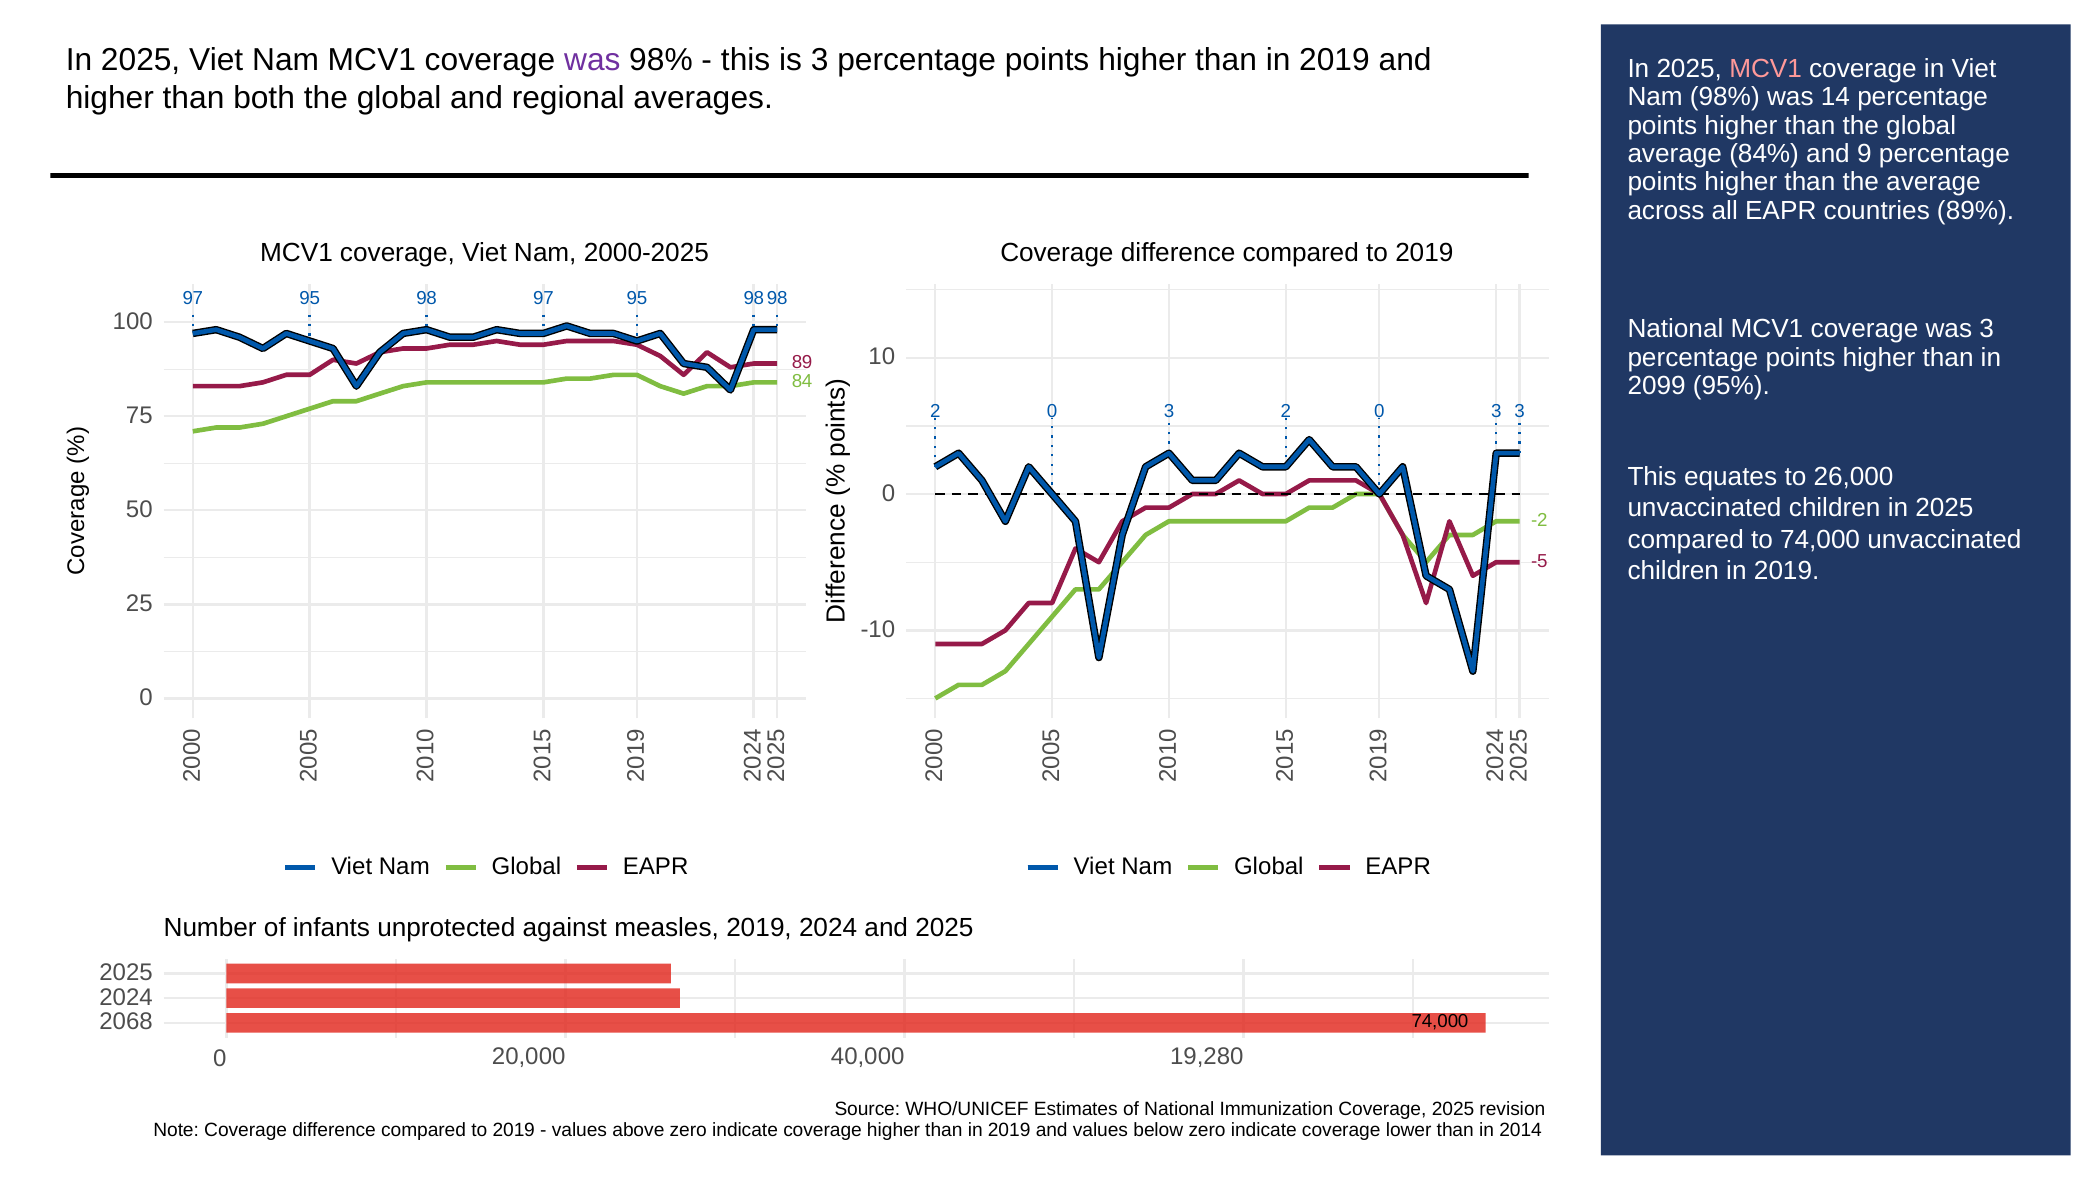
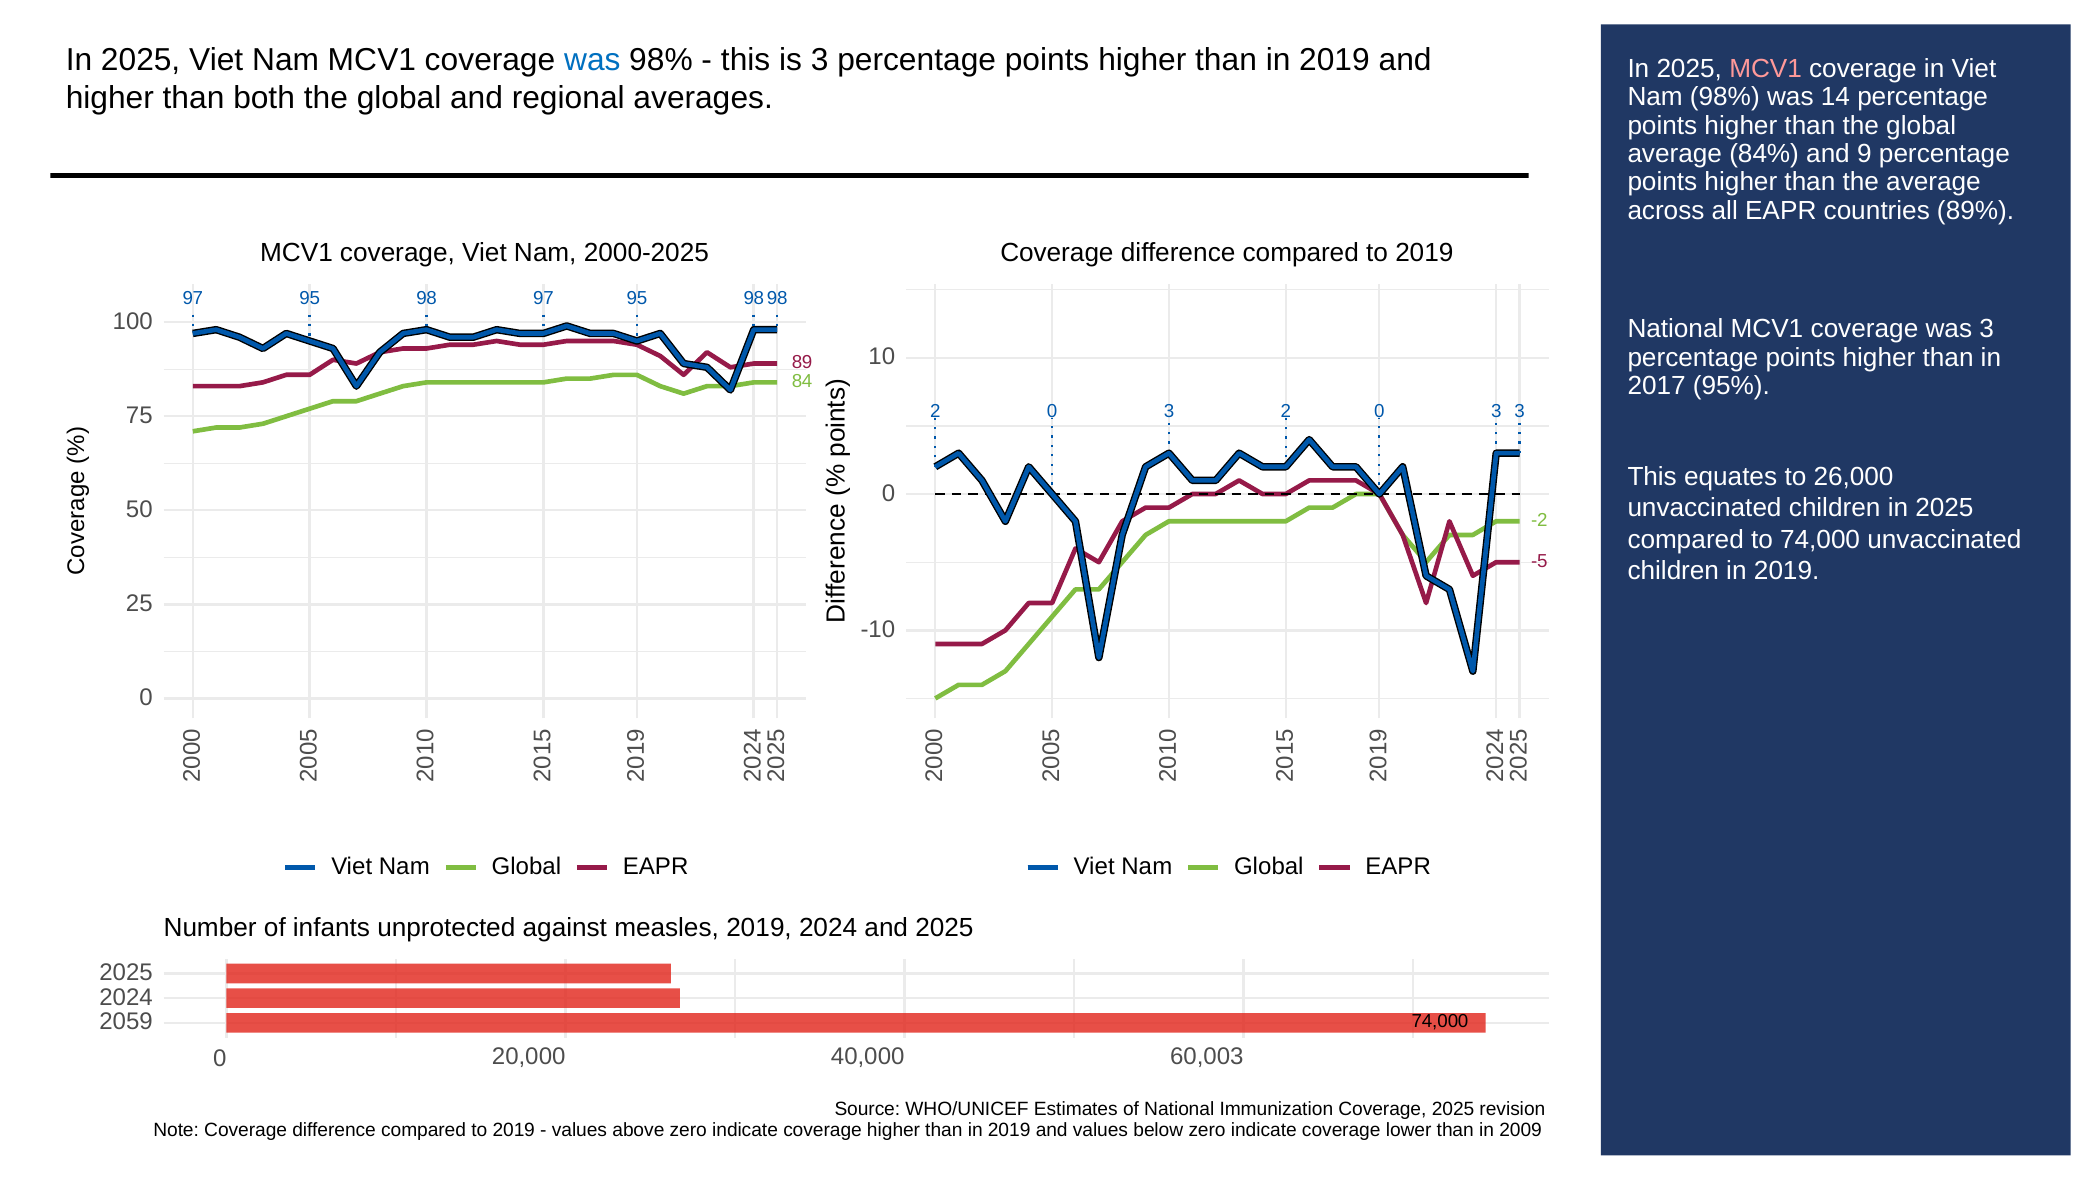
was at (592, 60) colour: purple -> blue
2099: 2099 -> 2017
2068: 2068 -> 2059
19,280: 19,280 -> 60,003
2014: 2014 -> 2009
